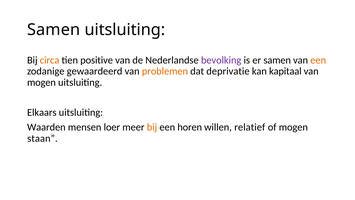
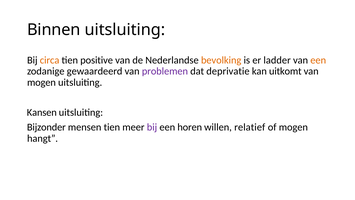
Samen at (54, 30): Samen -> Binnen
bevolking colour: purple -> orange
er samen: samen -> ladder
problemen colour: orange -> purple
kapitaal: kapitaal -> uitkomt
Elkaars: Elkaars -> Kansen
Waarden: Waarden -> Bijzonder
mensen loer: loer -> tien
bij at (152, 127) colour: orange -> purple
staan: staan -> hangt
